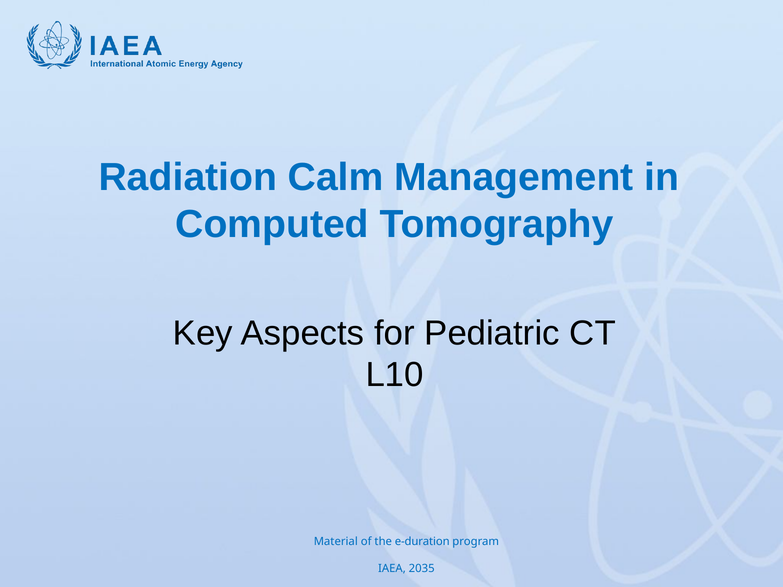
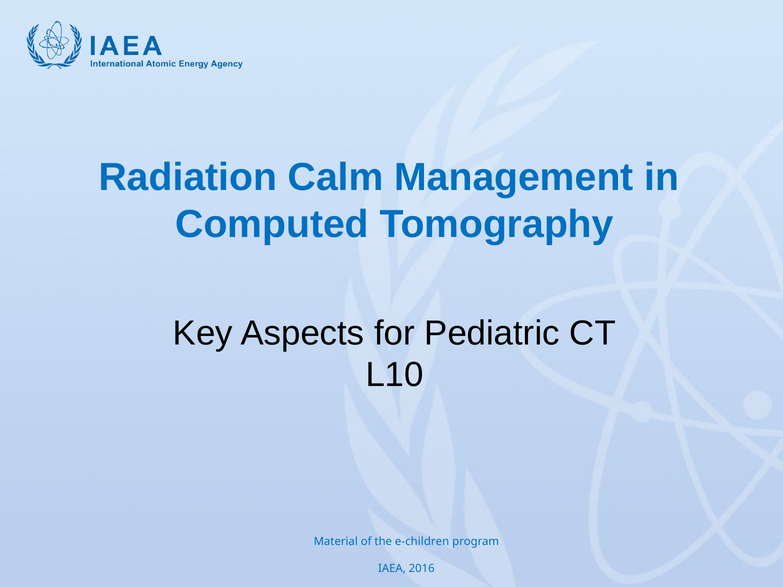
e-duration: e-duration -> e-children
2035: 2035 -> 2016
